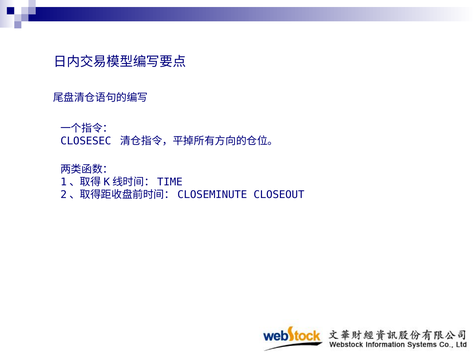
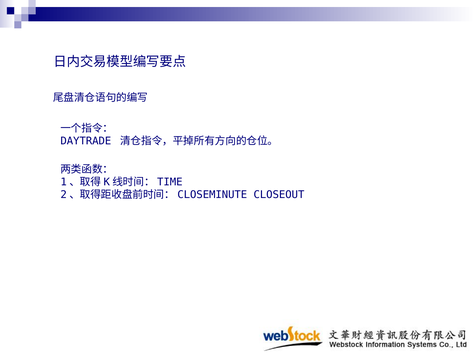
CLOSESEC: CLOSESEC -> DAYTRADE
